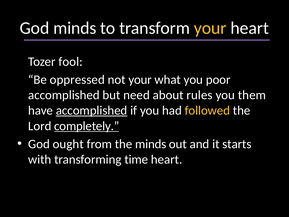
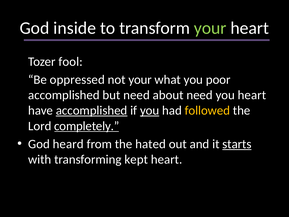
God minds: minds -> inside
your at (210, 28) colour: yellow -> light green
about rules: rules -> need
you them: them -> heart
you at (150, 110) underline: none -> present
ought: ought -> heard
the minds: minds -> hated
starts underline: none -> present
time: time -> kept
